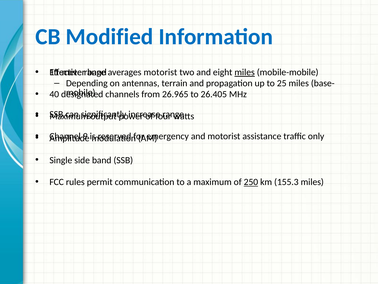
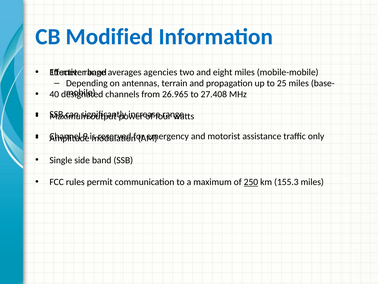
averages motorist: motorist -> agencies
miles at (245, 72) underline: present -> none
26.405: 26.405 -> 27.408
